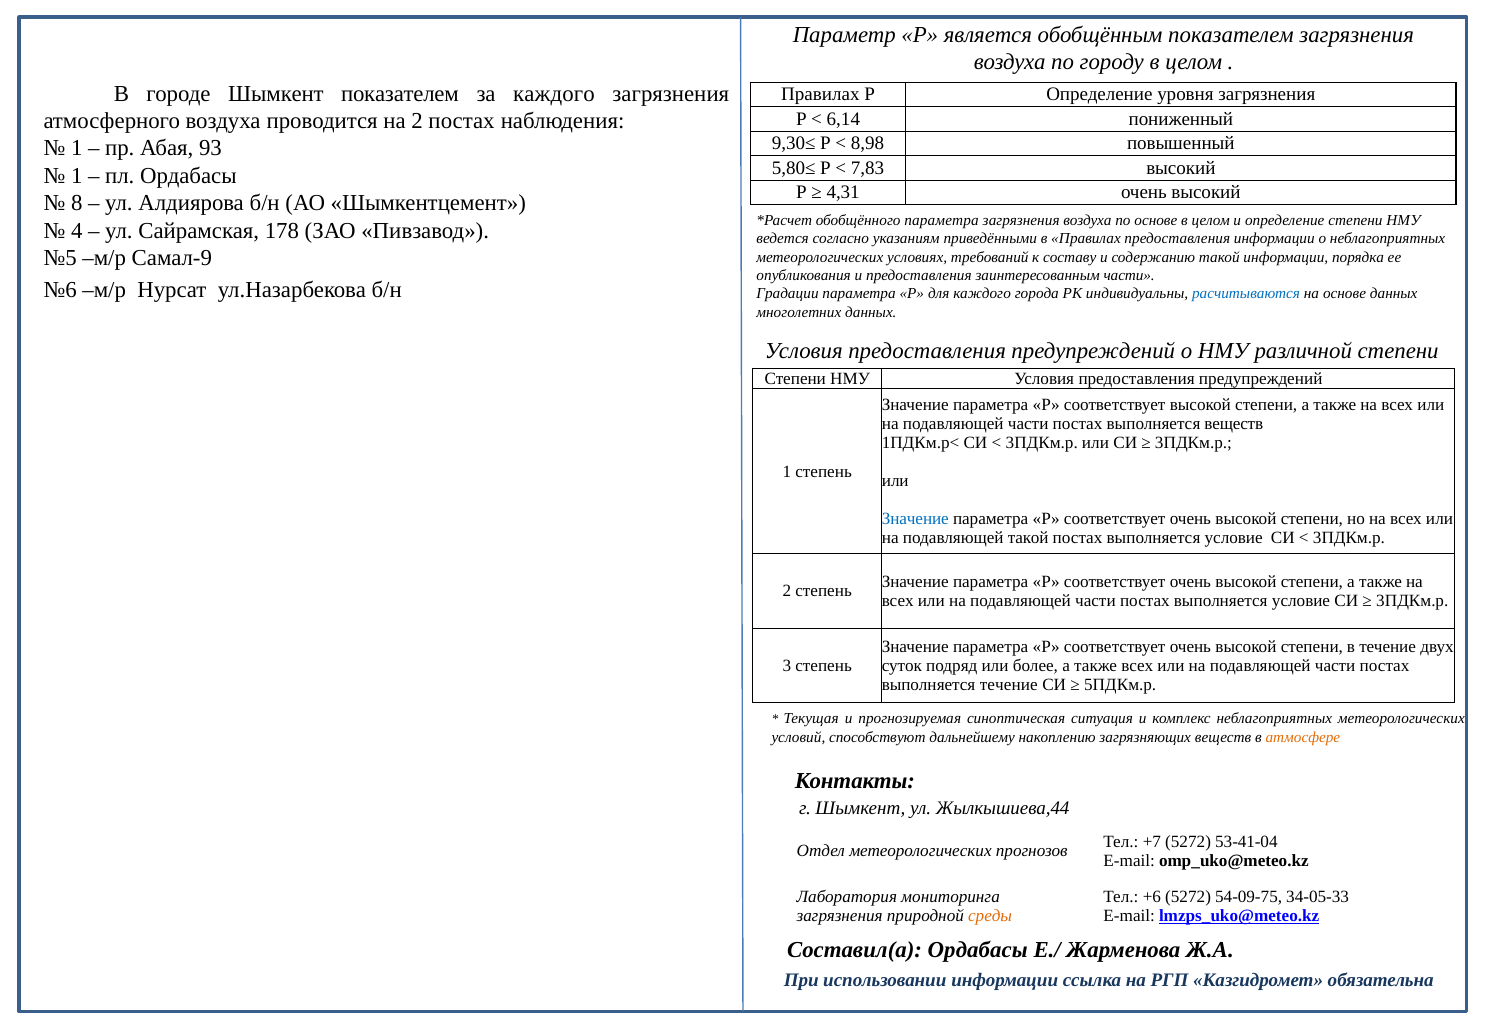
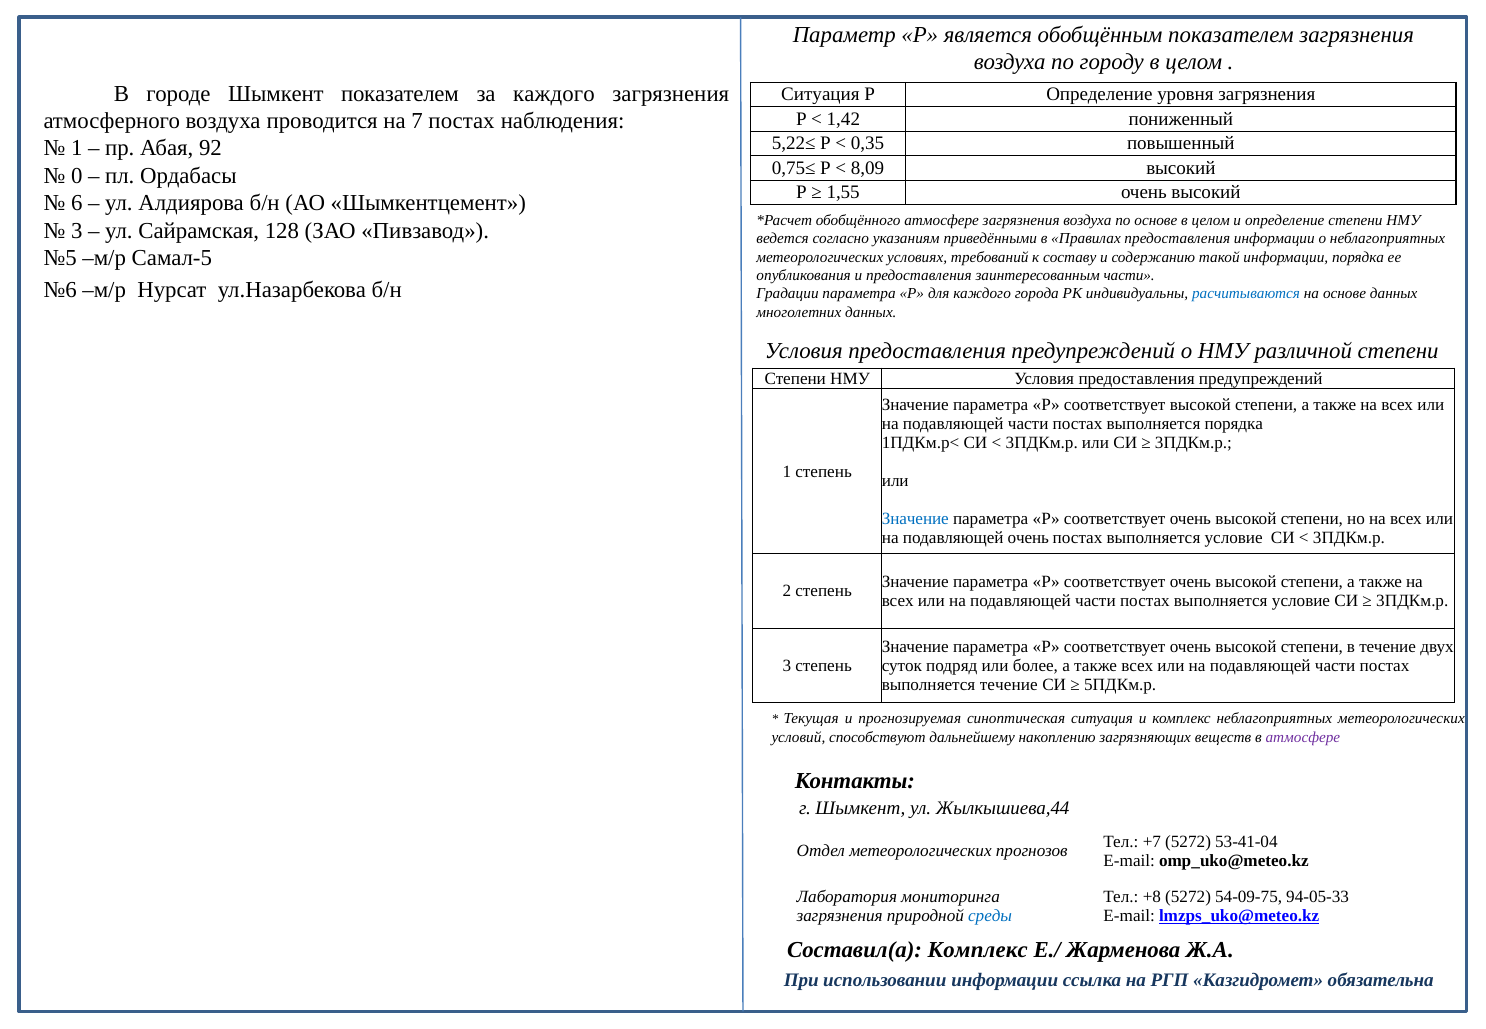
Правилах at (820, 94): Правилах -> Ситуация
6,14: 6,14 -> 1,42
на 2: 2 -> 7
9,30≤: 9,30≤ -> 5,22≤
8,98: 8,98 -> 0,35
93: 93 -> 92
5,80≤: 5,80≤ -> 0,75≤
7,83: 7,83 -> 8,09
1 at (77, 176): 1 -> 0
4,31: 4,31 -> 1,55
8: 8 -> 6
обобщённого параметра: параметра -> атмосфере
4 at (77, 231): 4 -> 3
178: 178 -> 128
Самал-9: Самал-9 -> Самал-5
выполняется веществ: веществ -> порядка
подавляющей такой: такой -> очень
атмосфере at (1303, 737) colour: orange -> purple
+6: +6 -> +8
34-05-33: 34-05-33 -> 94-05-33
среды colour: orange -> blue
Составил(а Ордабасы: Ордабасы -> Комплекс
